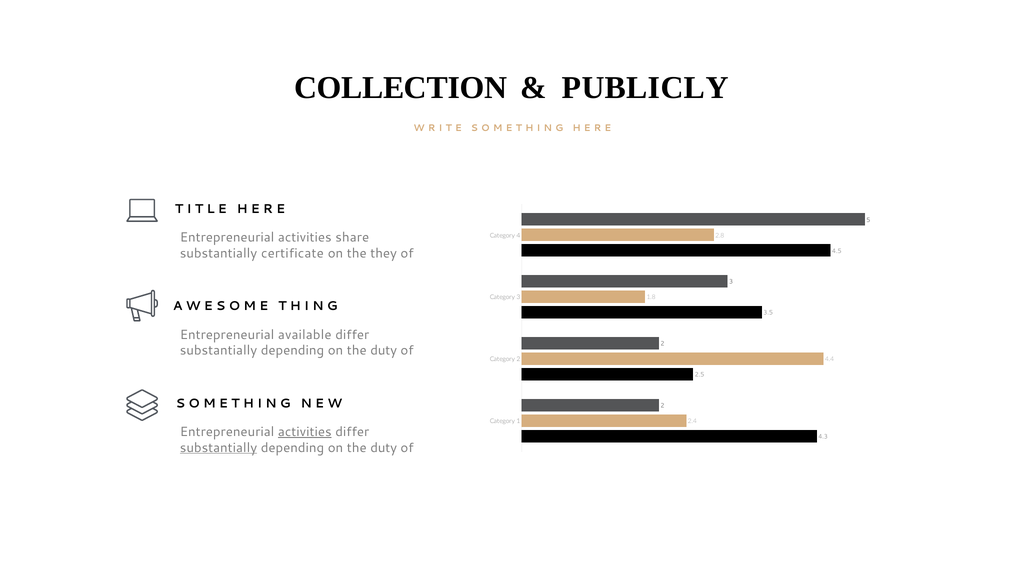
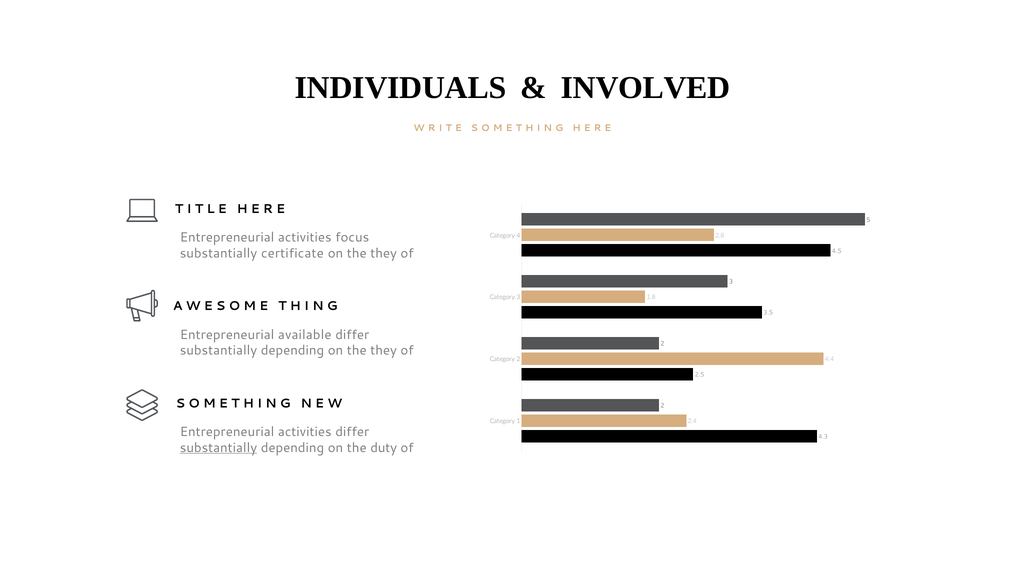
COLLECTION: COLLECTION -> INDIVIDUALS
PUBLICLY: PUBLICLY -> INVOLVED
share: share -> focus
duty at (384, 351): duty -> they
activities at (305, 432) underline: present -> none
